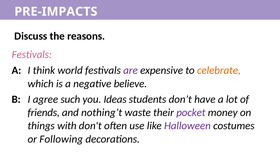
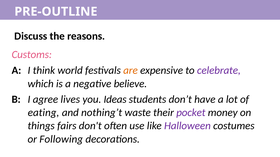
PRE-IMPACTS: PRE-IMPACTS -> PRE-OUTLINE
Festivals at (32, 55): Festivals -> Customs
are colour: purple -> orange
celebrate colour: orange -> purple
such: such -> lives
friends: friends -> eating
with: with -> fairs
